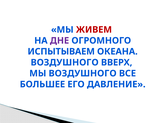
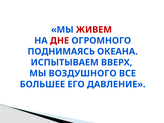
ДНЕ colour: purple -> red
ИСПЫТЫВАЕМ: ИСПЫТЫВАЕМ -> ПОДНИМАЯСЬ
ВОЗДУШНОГО at (65, 62): ВОЗДУШНОГО -> ИСПЫТЫВАЕМ
